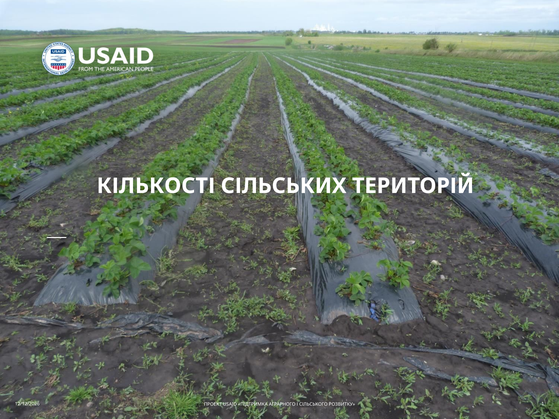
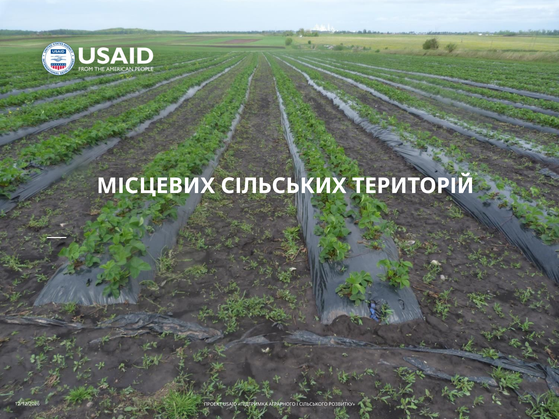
КІЛЬКОСТІ: КІЛЬКОСТІ -> МІСЦЕВИХ
